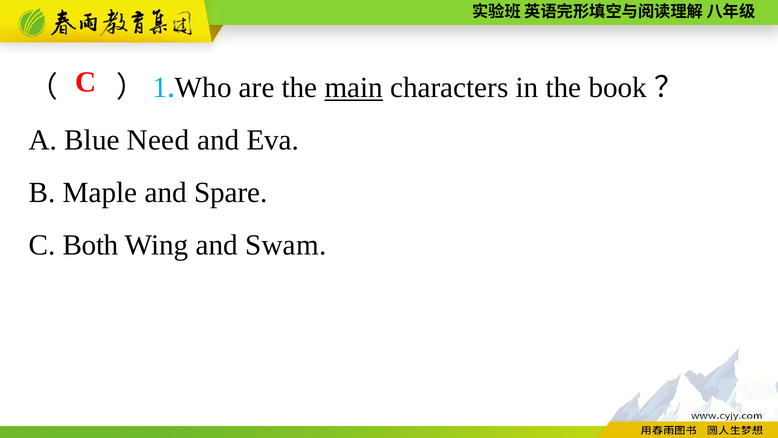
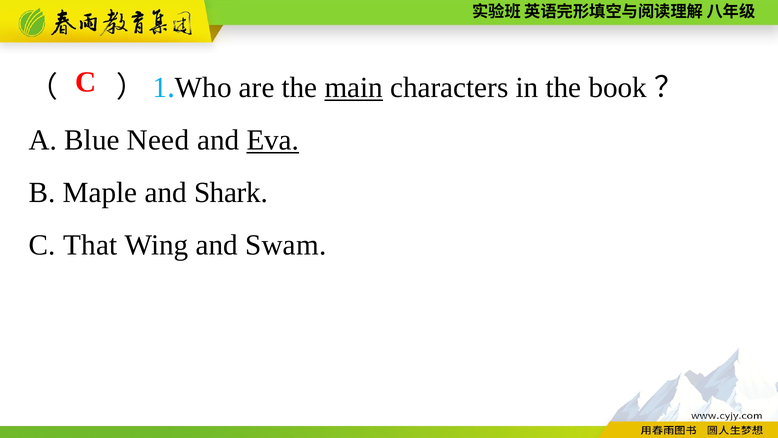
Eva underline: none -> present
Spare: Spare -> Shark
Both: Both -> That
